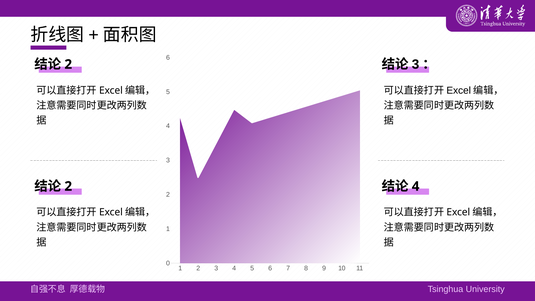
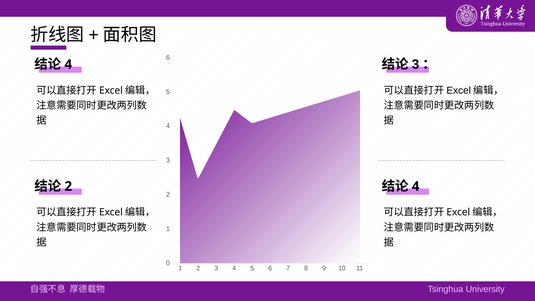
2 at (68, 64): 2 -> 4
